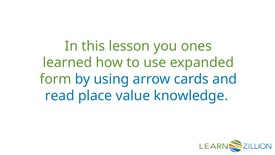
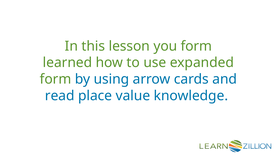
you ones: ones -> form
